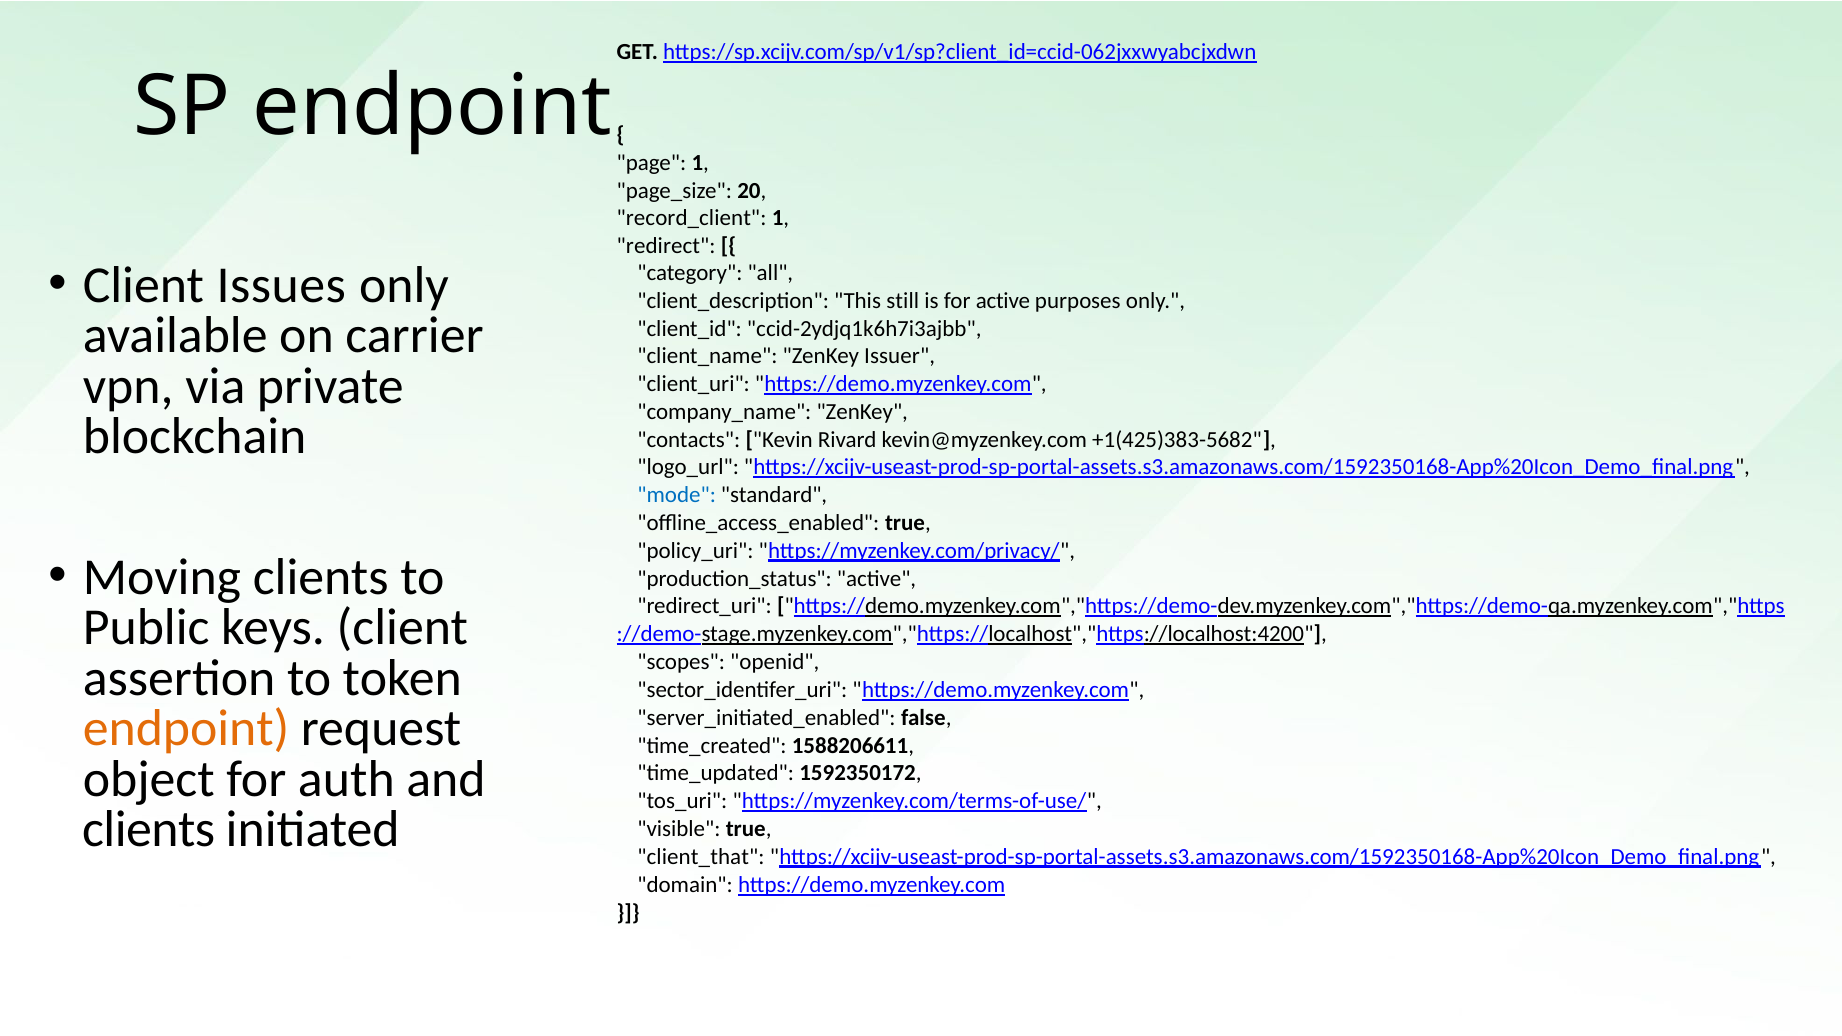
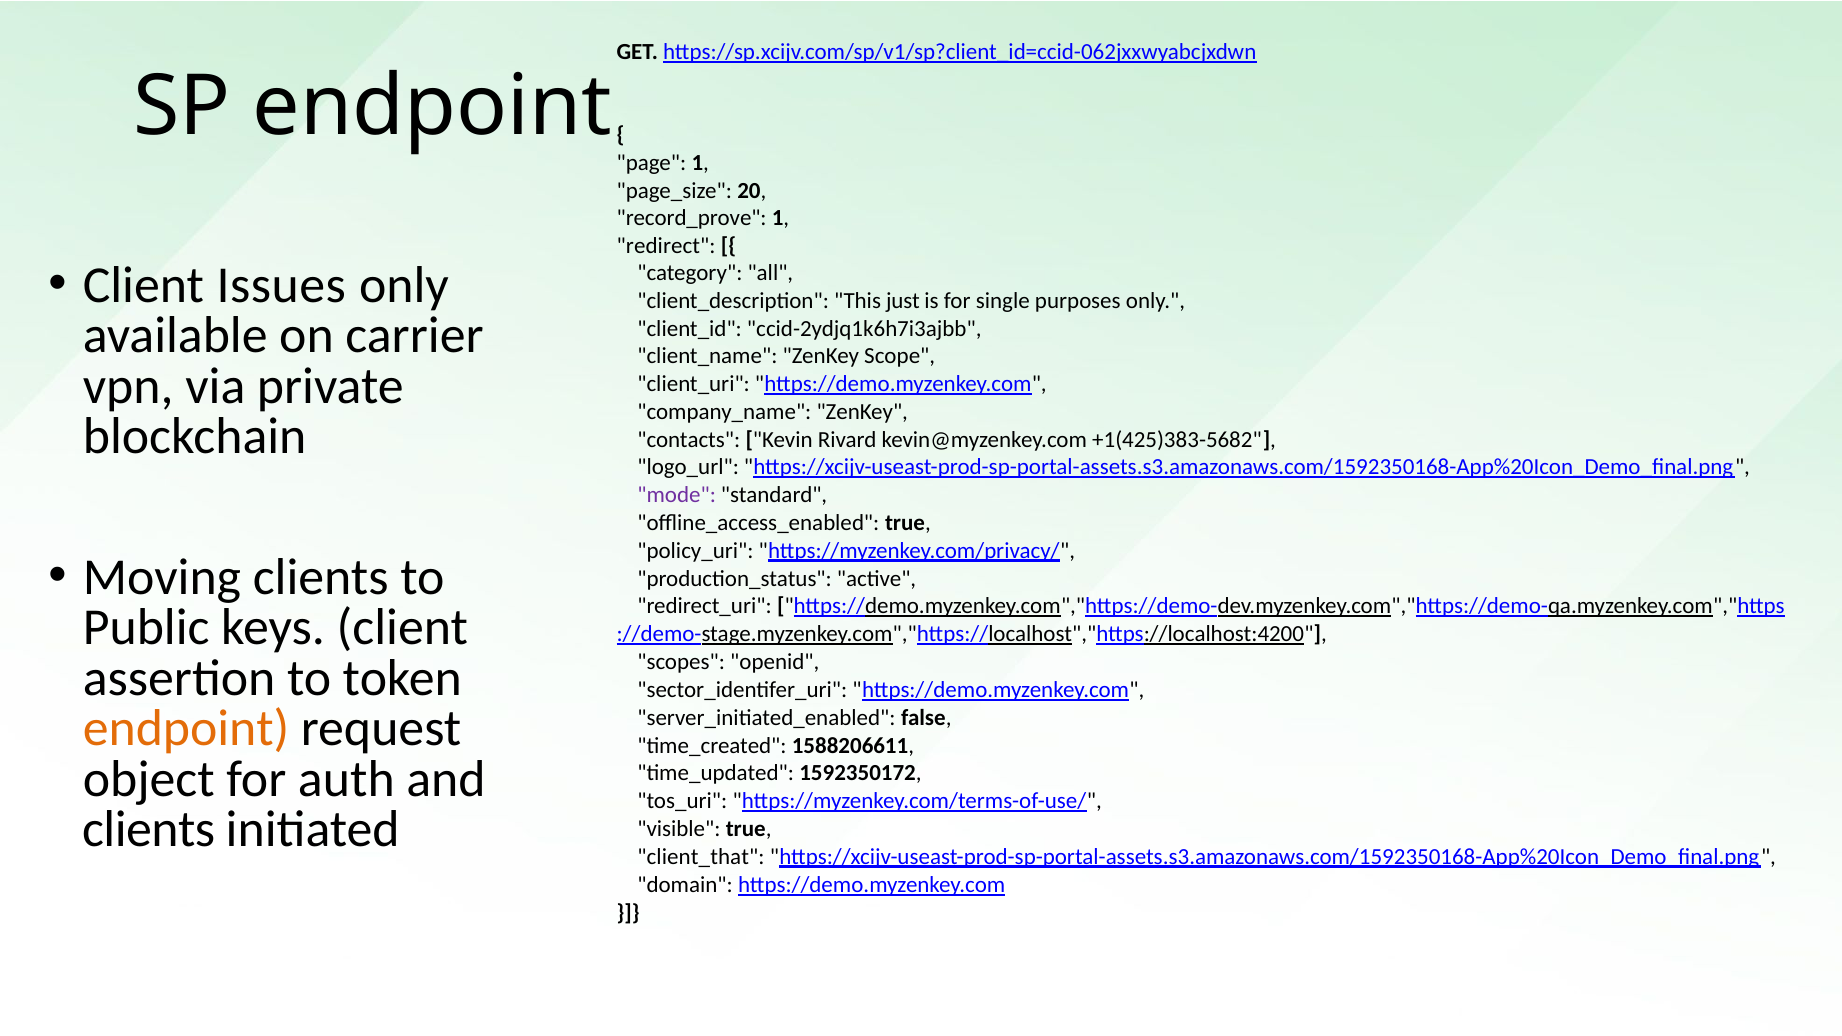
record_client: record_client -> record_prove
still: still -> just
for active: active -> single
Issuer: Issuer -> Scope
mode colour: blue -> purple
